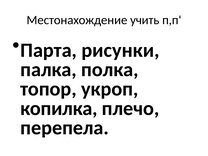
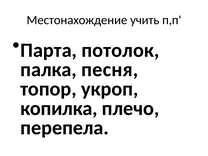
рисунки: рисунки -> потолок
полка: полка -> песня
